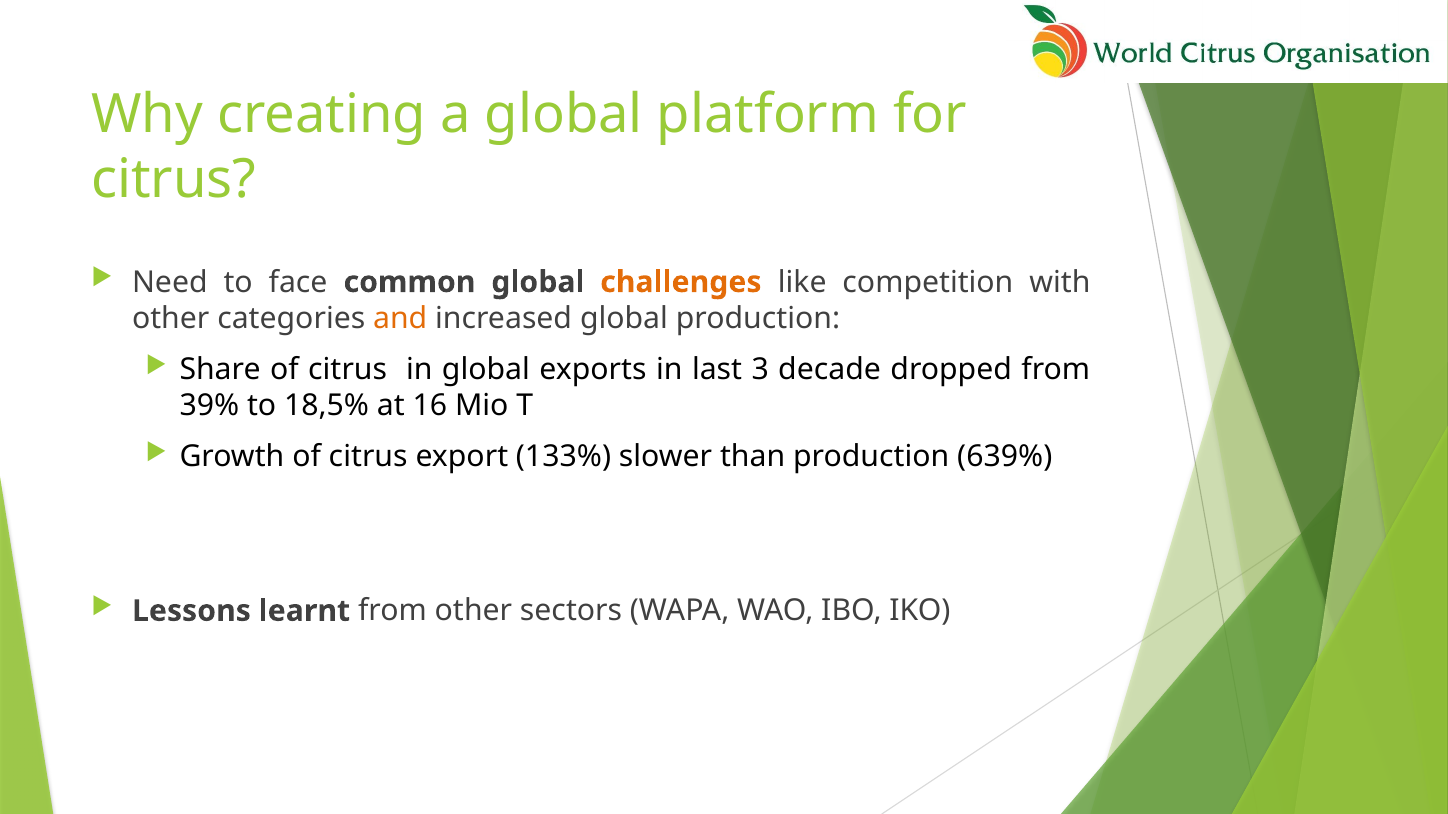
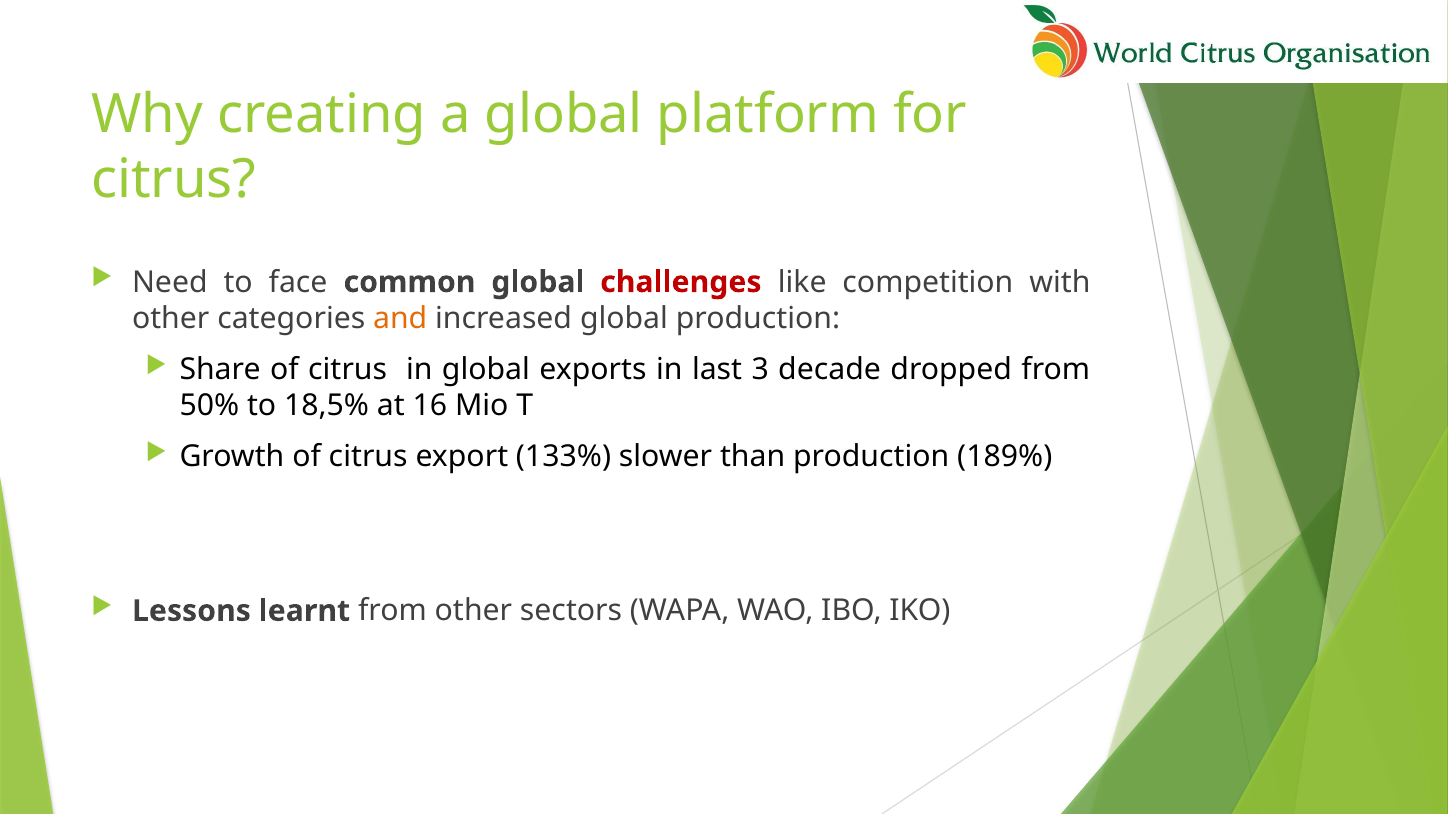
challenges colour: orange -> red
39%: 39% -> 50%
639%: 639% -> 189%
